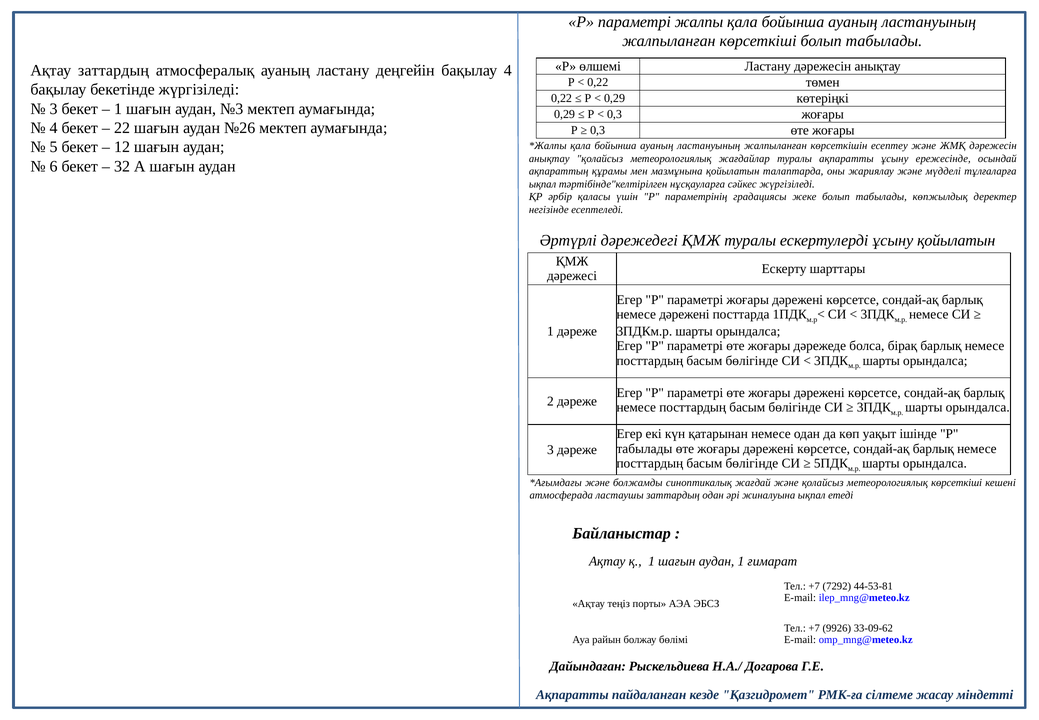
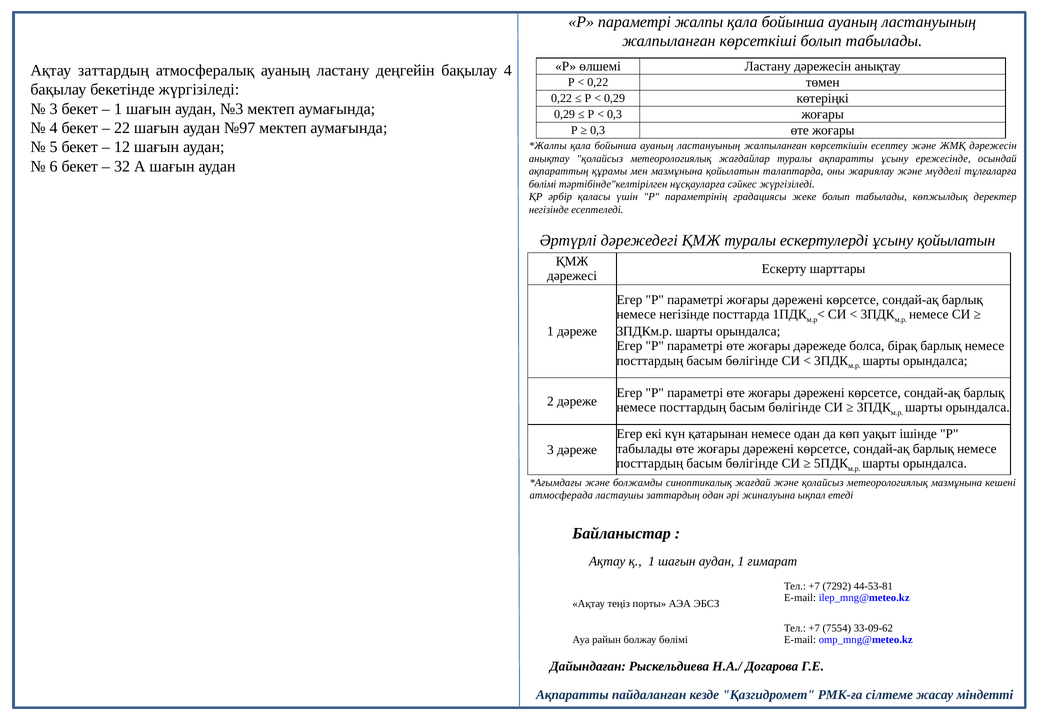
№26: №26 -> №97
ықпал at (543, 184): ықпал -> бөлімі
немесе дәрежені: дәрежені -> негізінде
метеорологиялық көрсеткіші: көрсеткіші -> мазмұнына
9926: 9926 -> 7554
